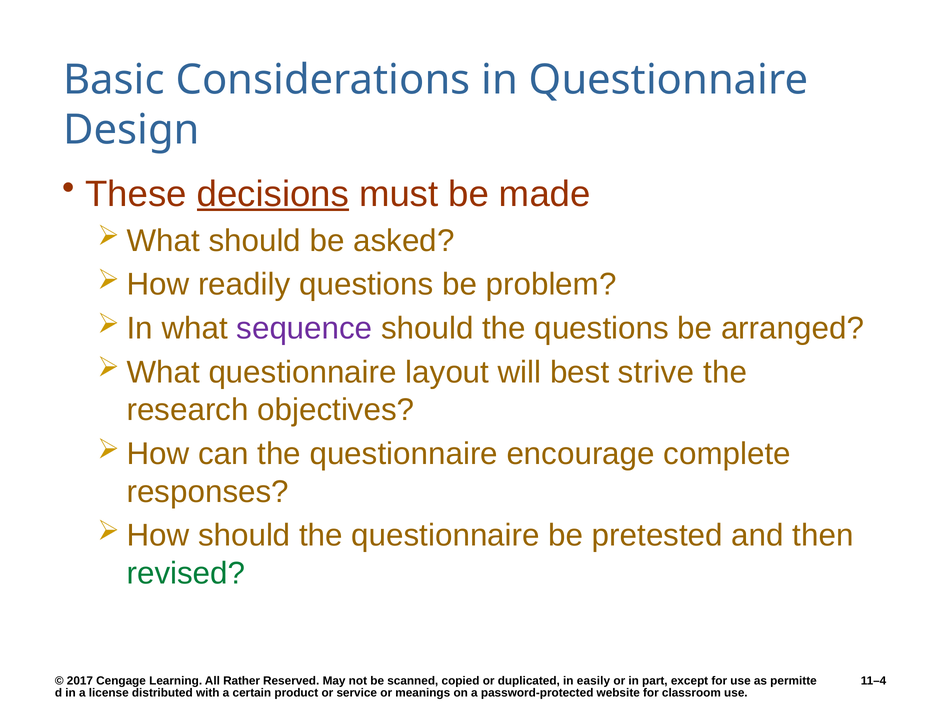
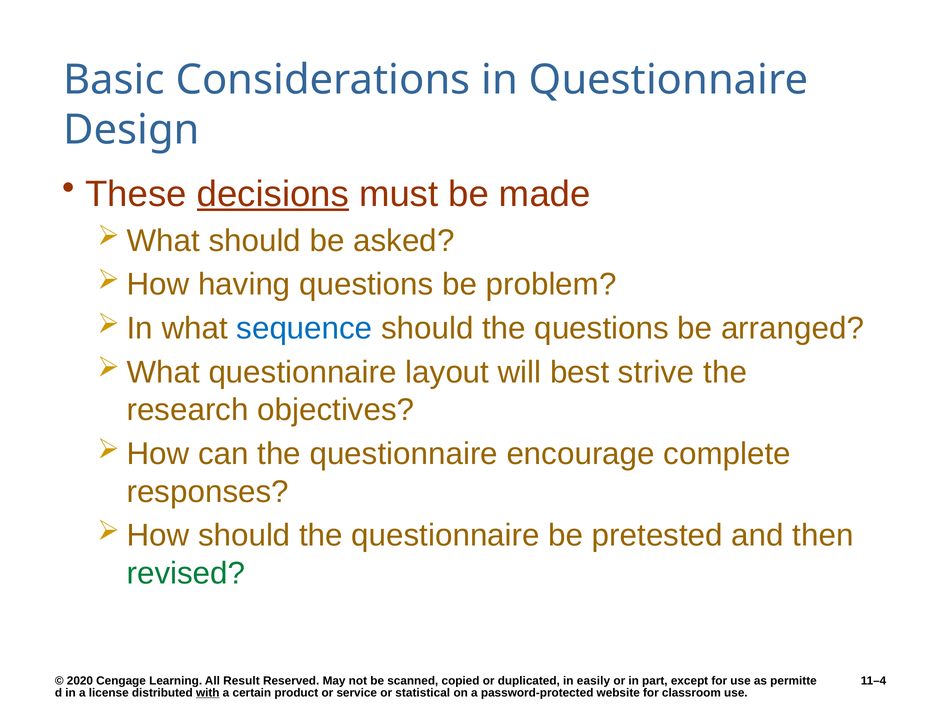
readily: readily -> having
sequence colour: purple -> blue
2017: 2017 -> 2020
Rather: Rather -> Result
with underline: none -> present
meanings: meanings -> statistical
